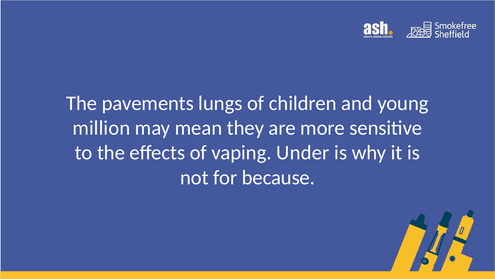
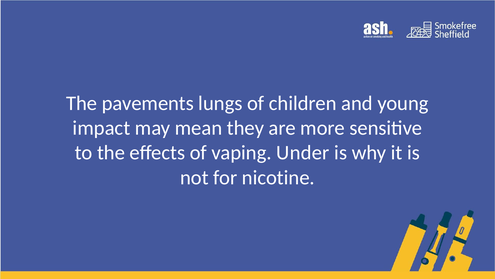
million: million -> impact
because: because -> nicotine
